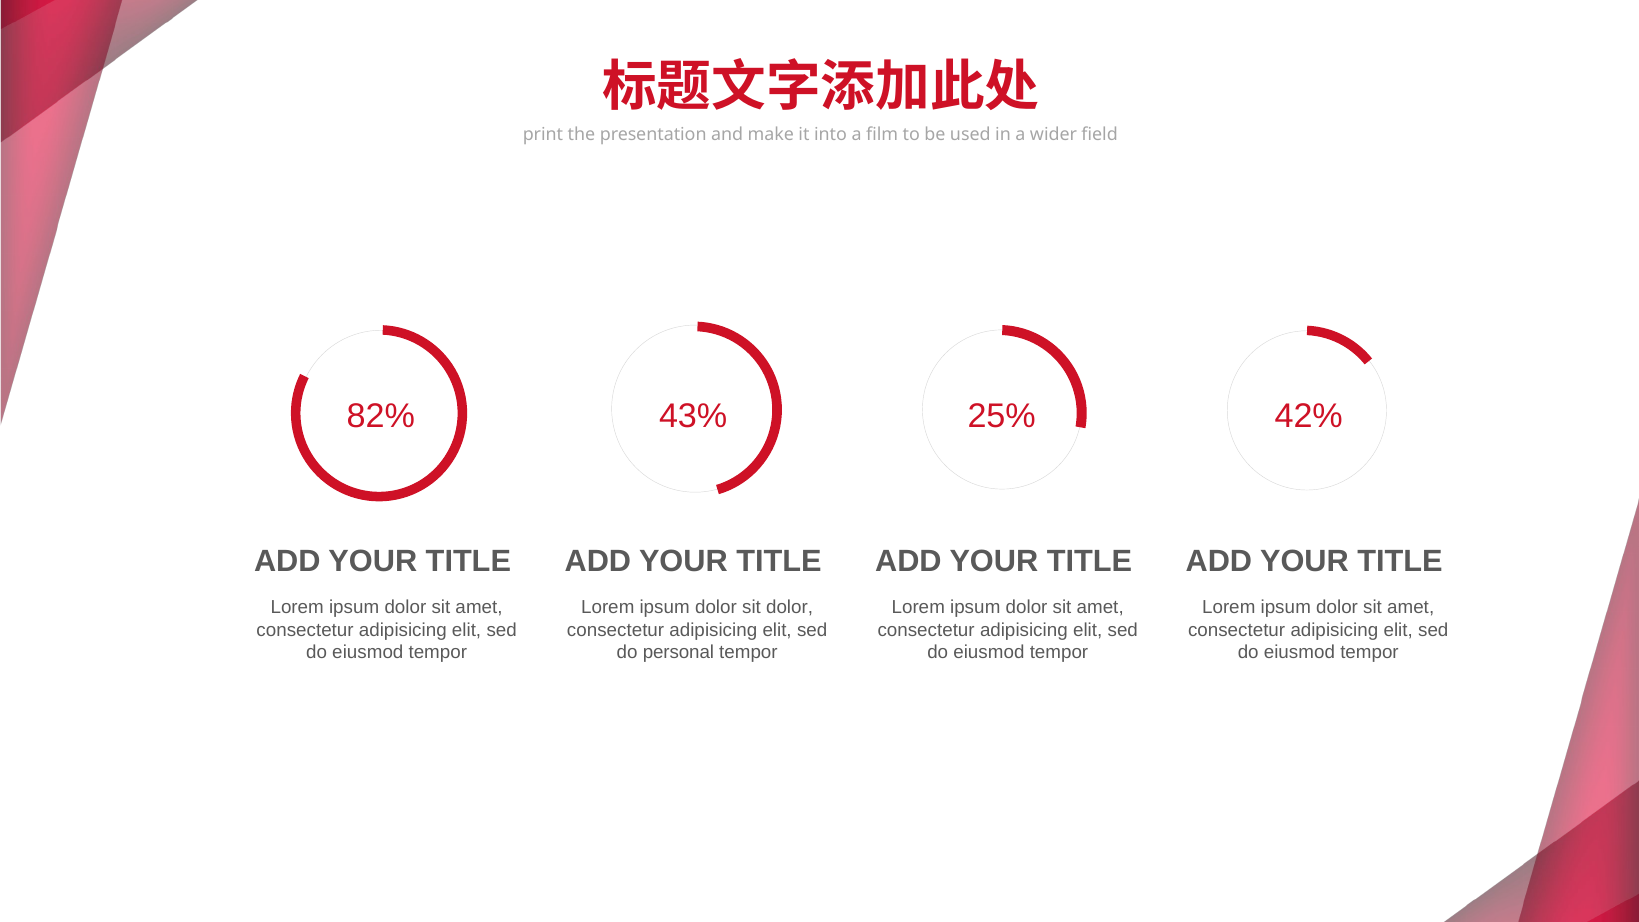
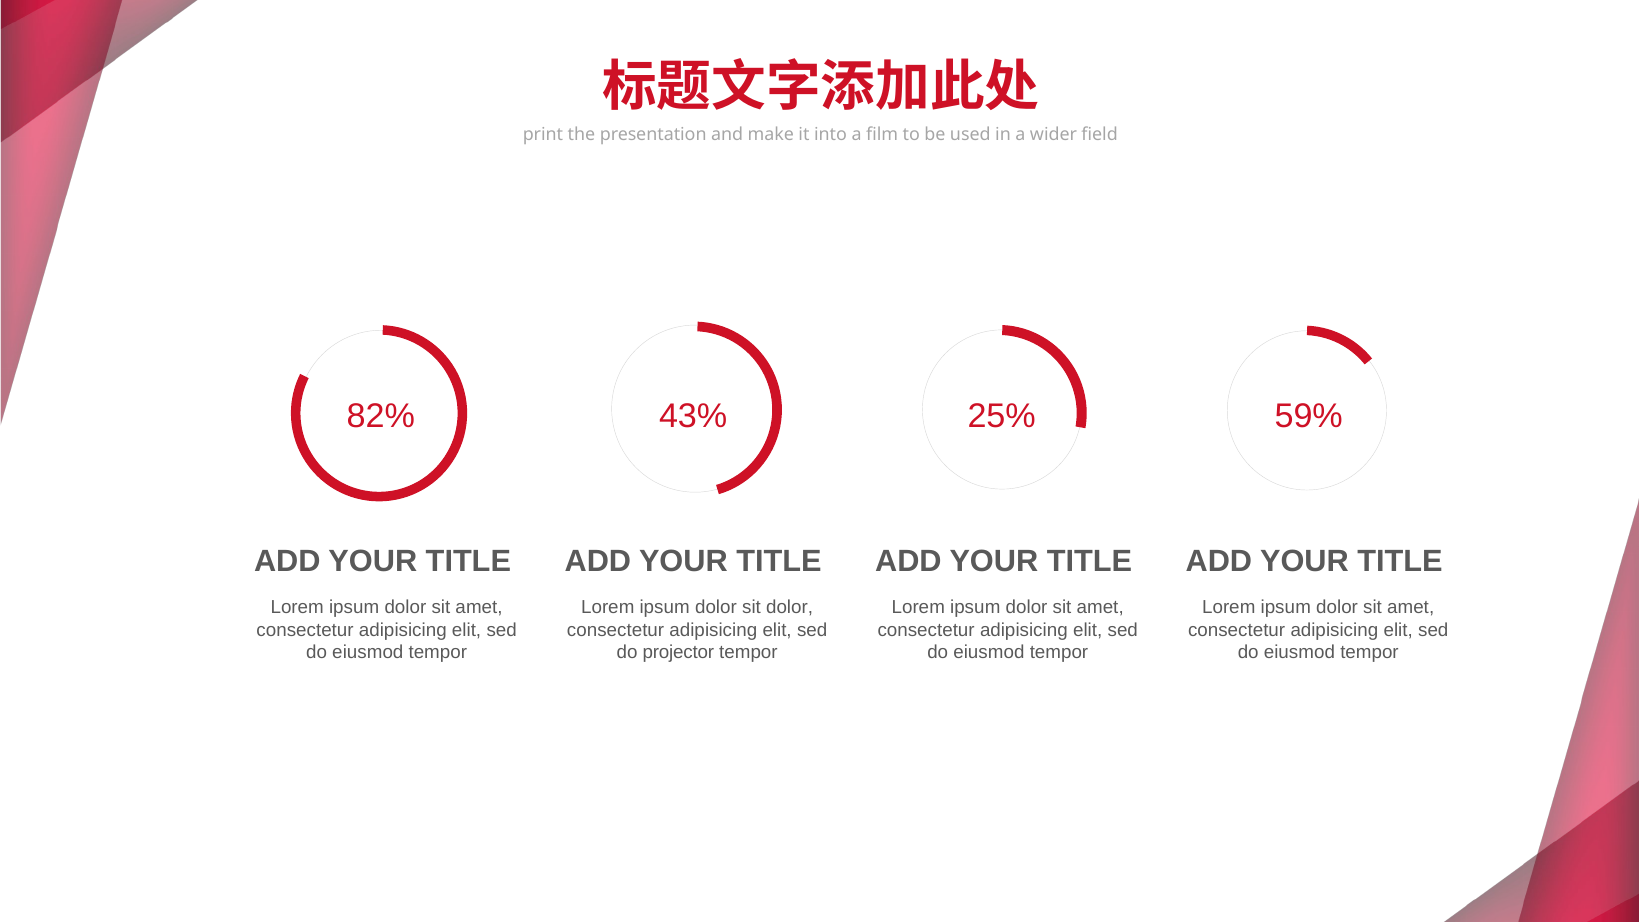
42%: 42% -> 59%
personal: personal -> projector
